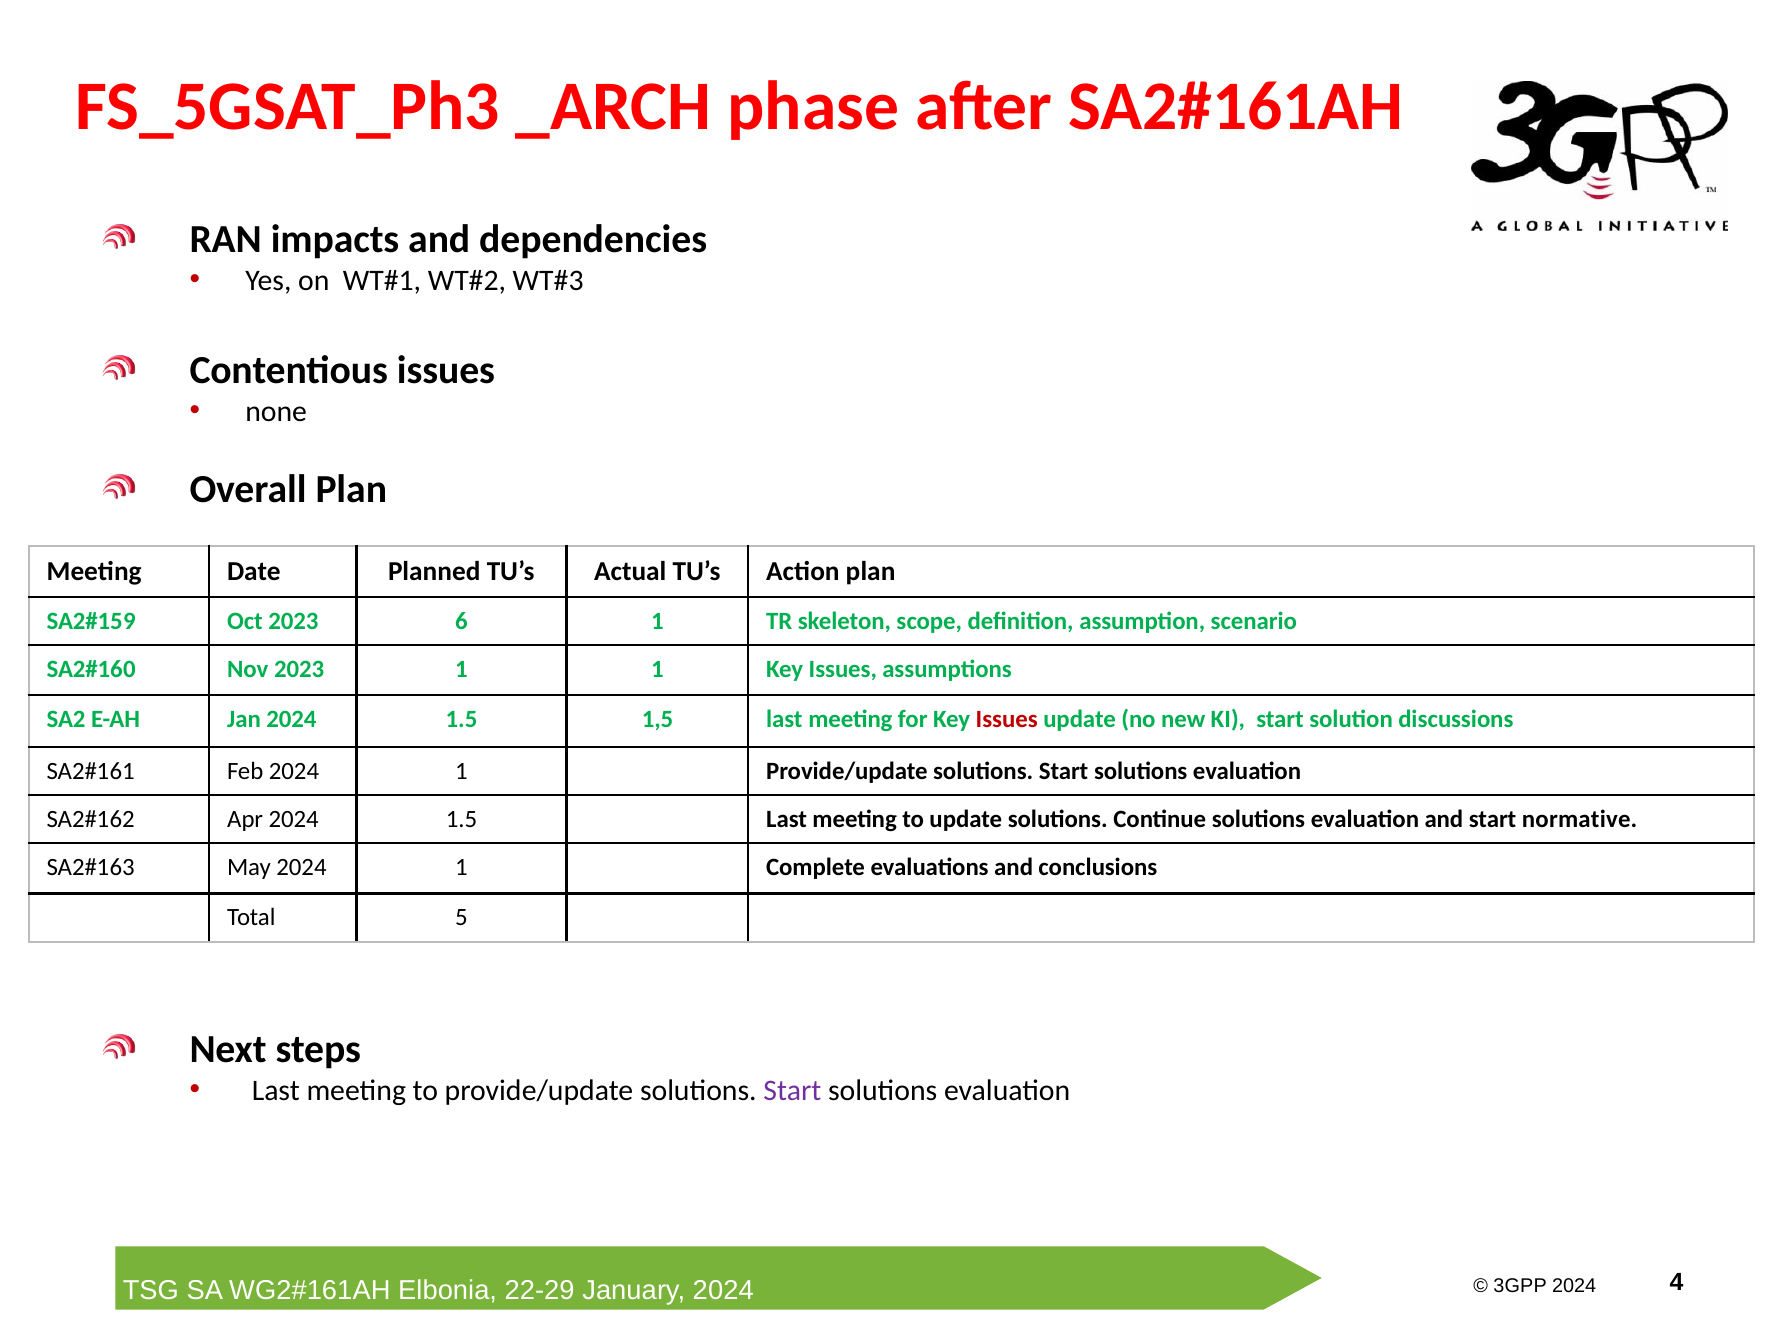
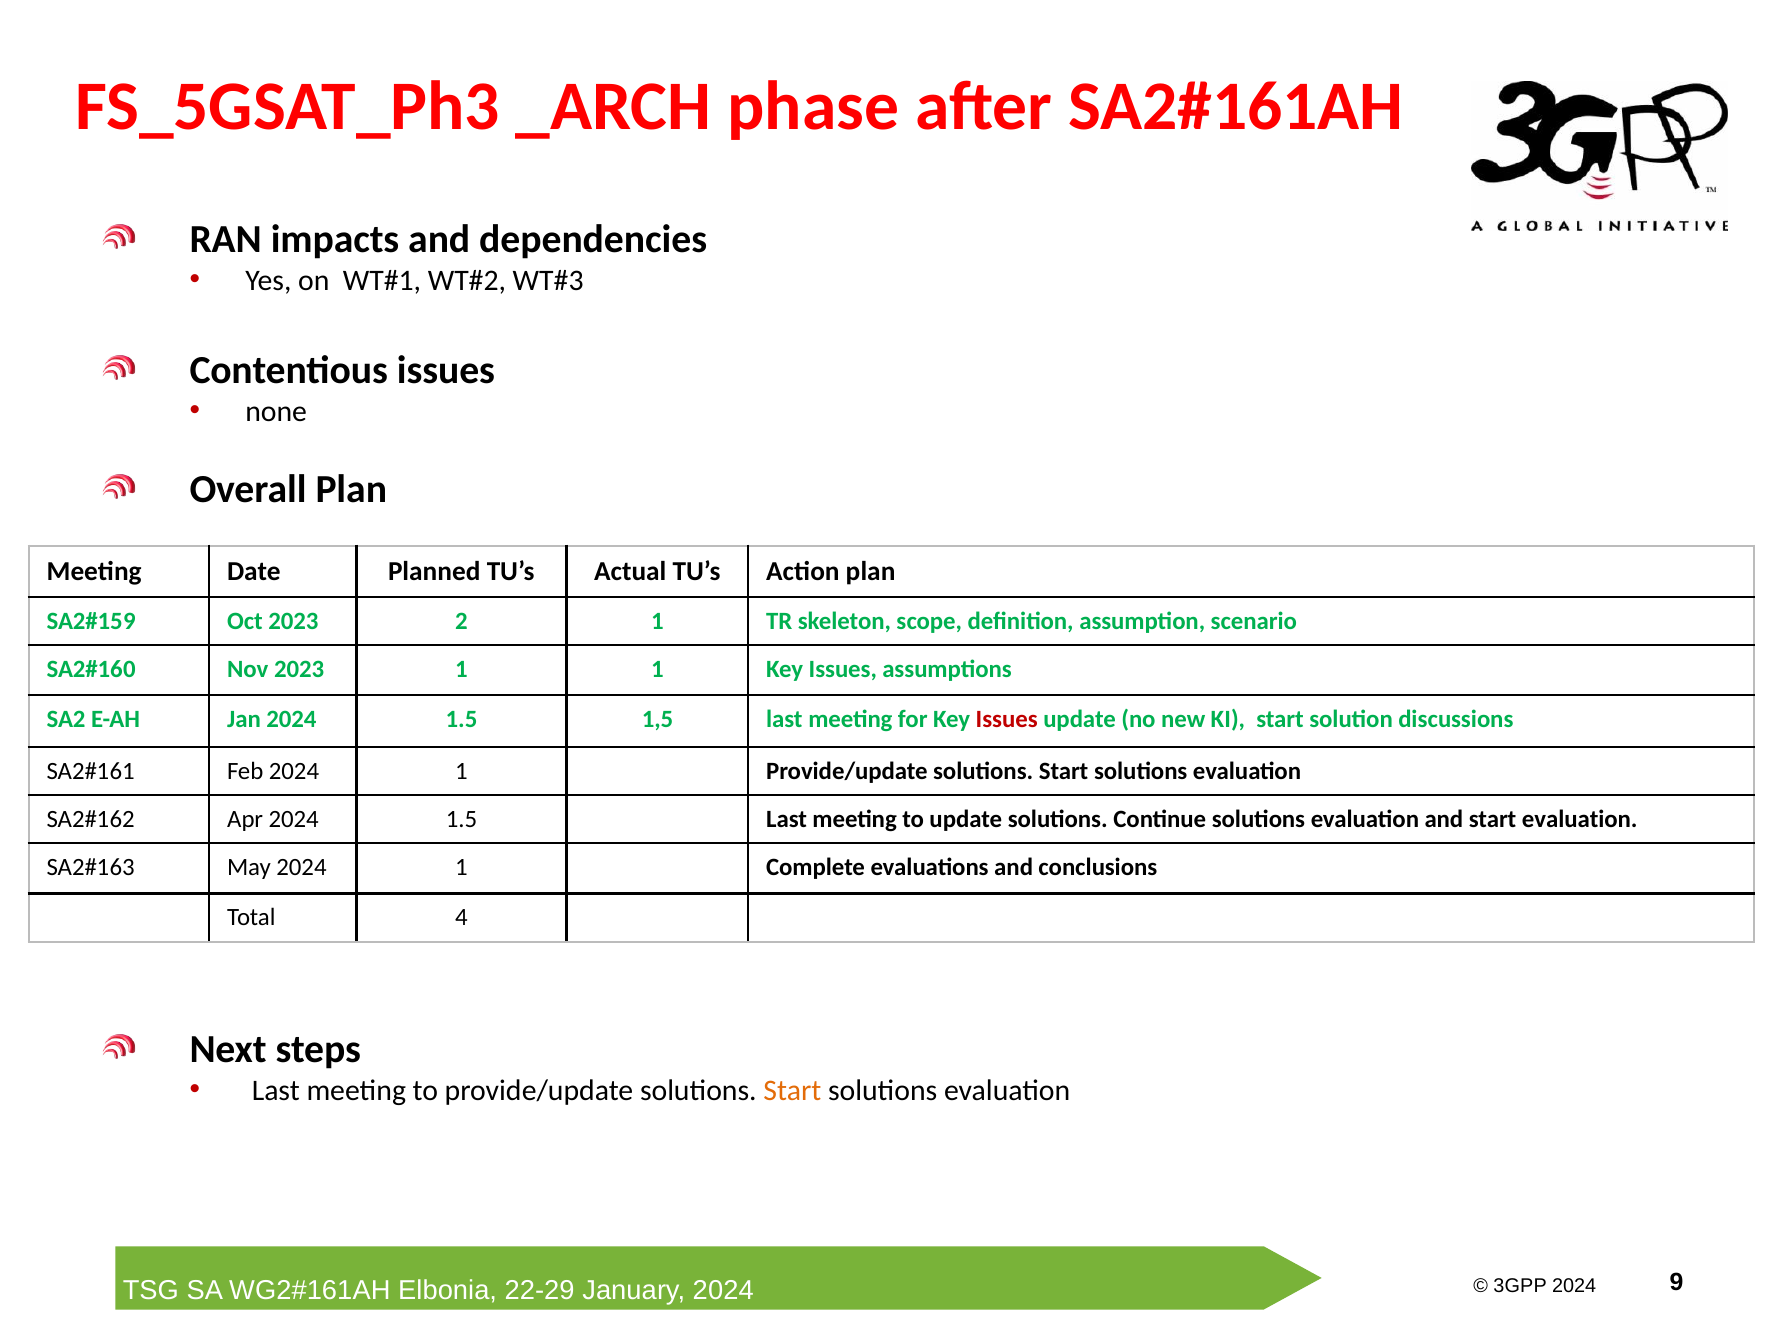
6: 6 -> 2
start normative: normative -> evaluation
5: 5 -> 4
Start at (792, 1090) colour: purple -> orange
4: 4 -> 9
